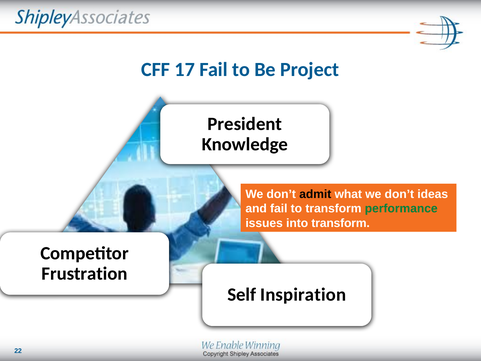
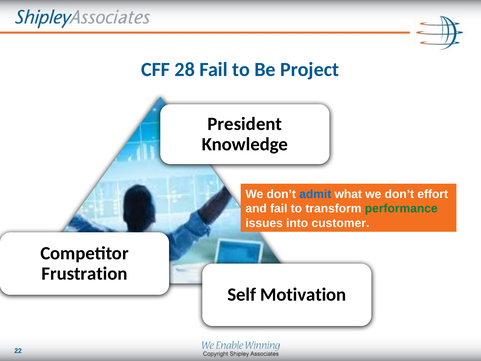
17: 17 -> 28
admit colour: black -> blue
ideas: ideas -> effort
into transform: transform -> customer
Inspiration: Inspiration -> Motivation
